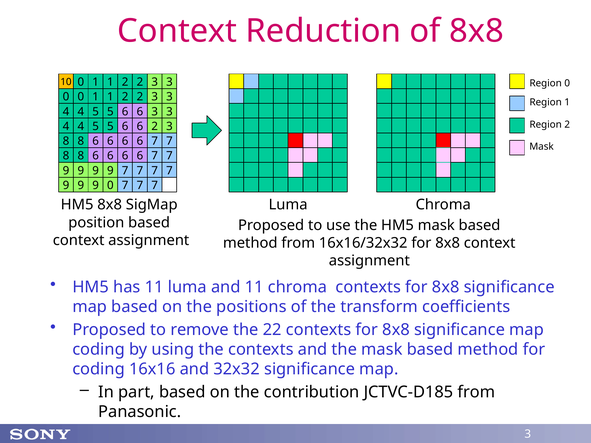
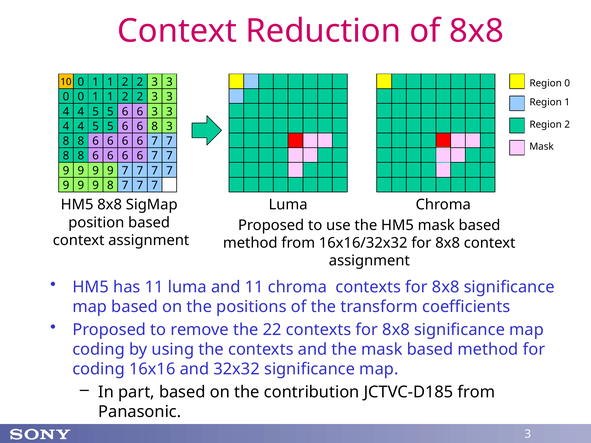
6 2: 2 -> 8
9 0: 0 -> 8
